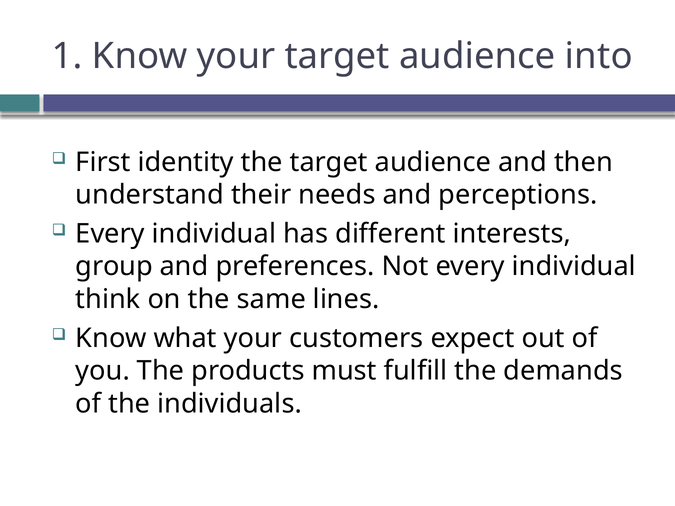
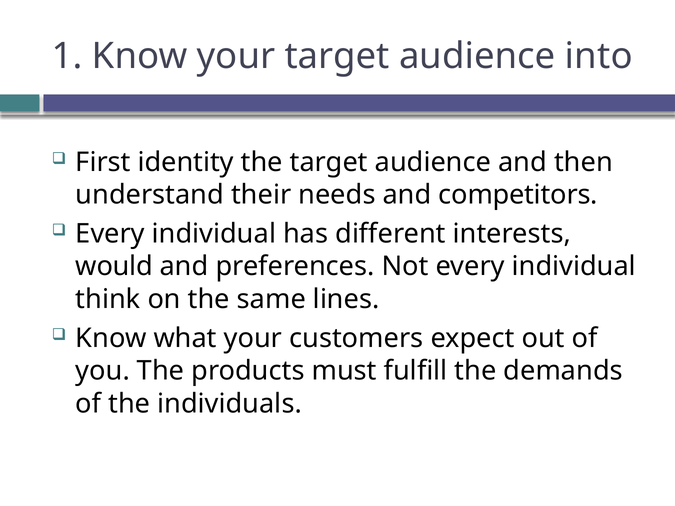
perceptions: perceptions -> competitors
group: group -> would
